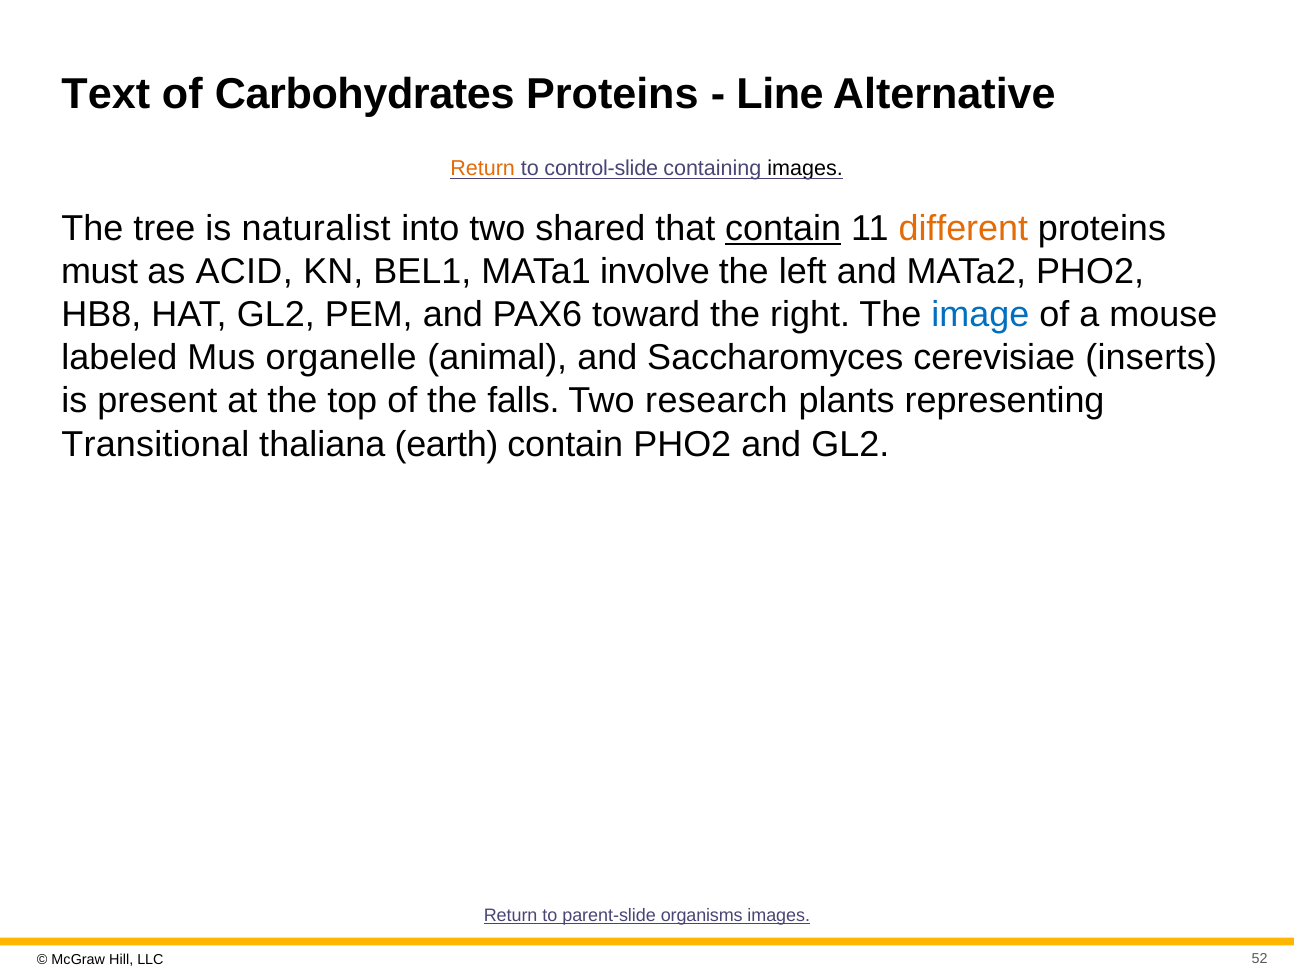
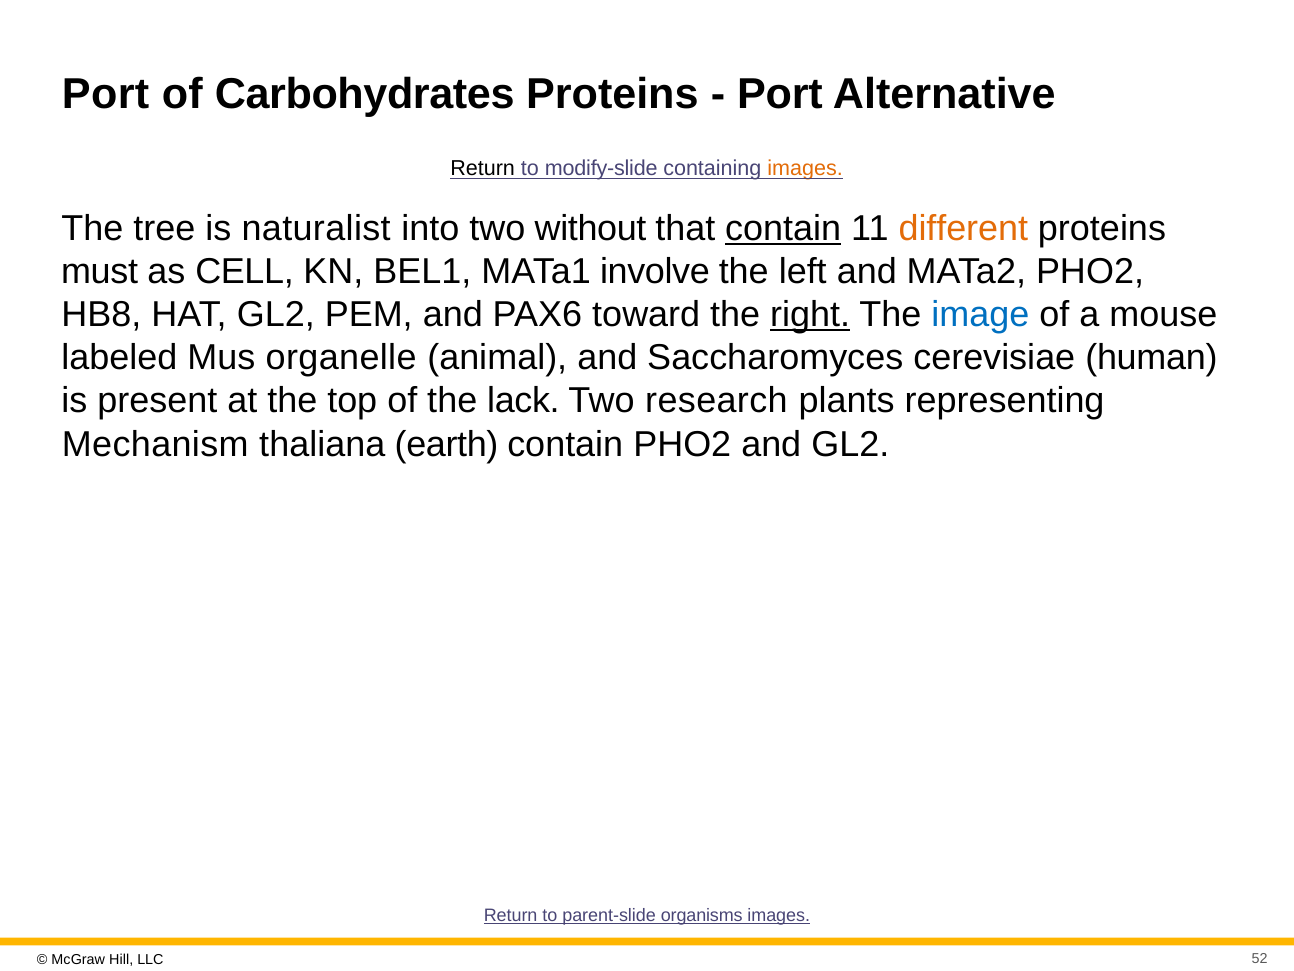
Text at (106, 94): Text -> Port
Line at (780, 94): Line -> Port
Return at (483, 169) colour: orange -> black
control-slide: control-slide -> modify-slide
images at (805, 169) colour: black -> orange
shared: shared -> without
ACID: ACID -> CELL
right underline: none -> present
inserts: inserts -> human
falls: falls -> lack
Transitional: Transitional -> Mechanism
